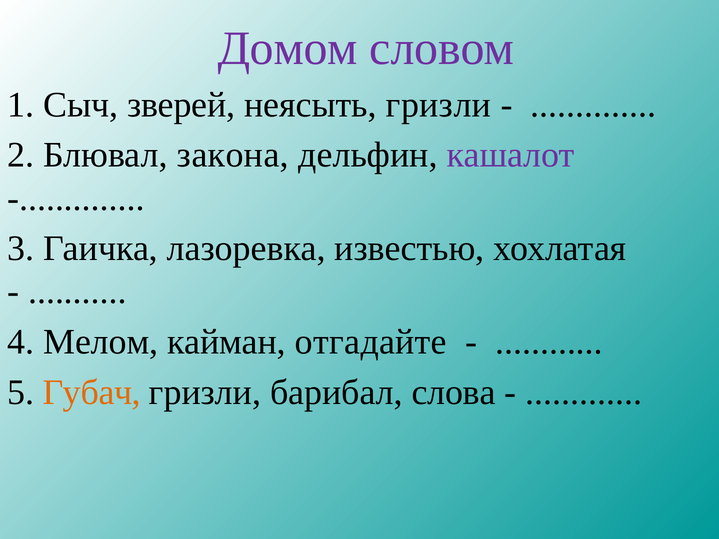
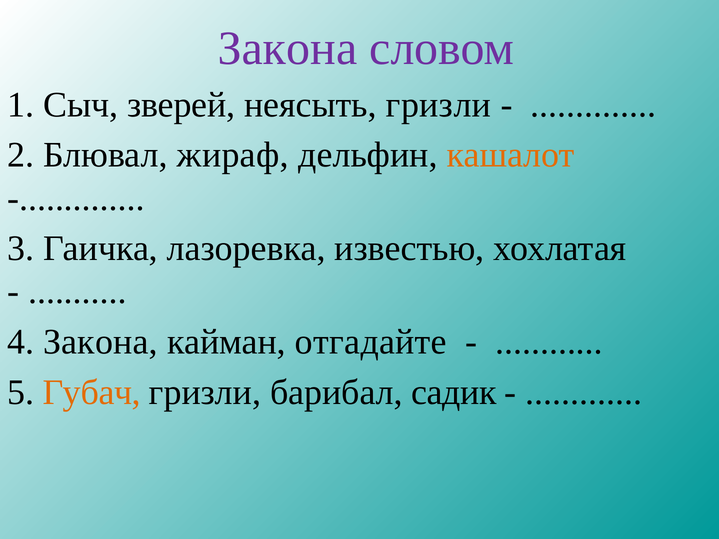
Домом at (288, 48): Домом -> Закона
закона: закона -> жираф
кашалот colour: purple -> orange
4 Мелом: Мелом -> Закона
слова: слова -> садик
